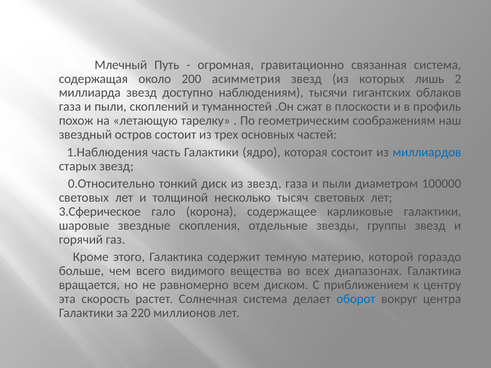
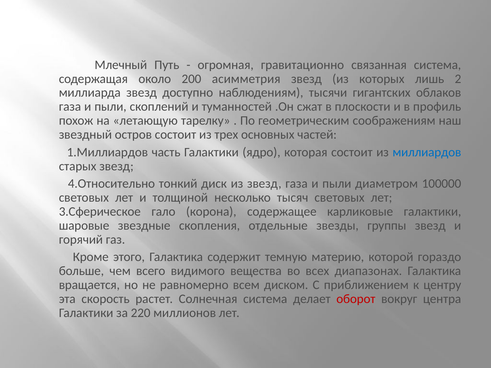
1.Наблюдения: 1.Наблюдения -> 1.Миллиардов
0.Относительно: 0.Относительно -> 4.Относительно
оборот colour: blue -> red
